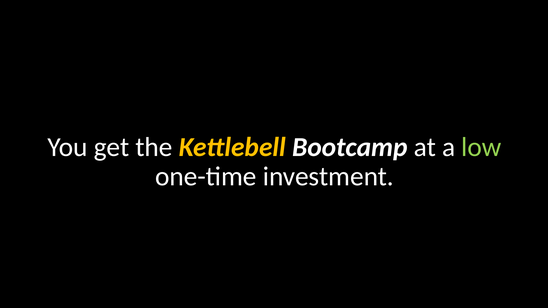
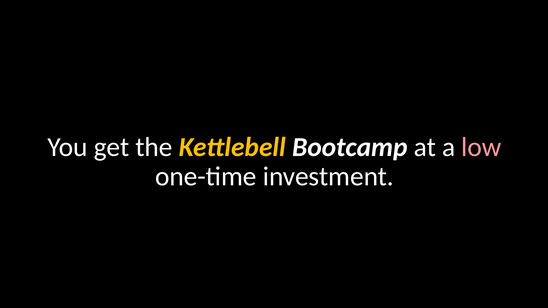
low colour: light green -> pink
